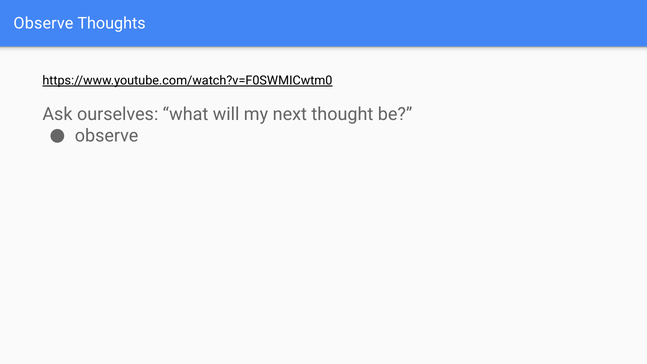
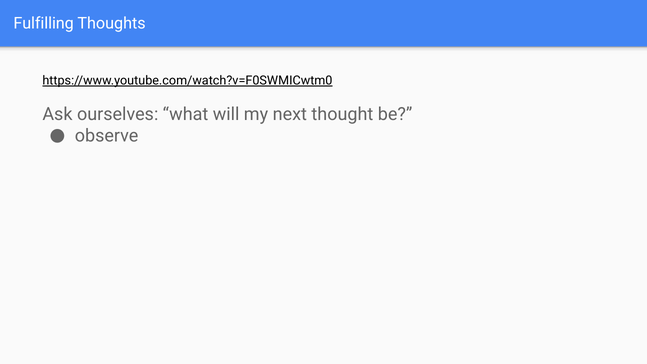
Observe at (43, 24): Observe -> Fulfilling
